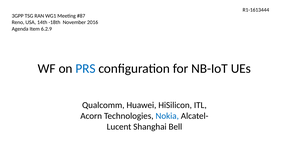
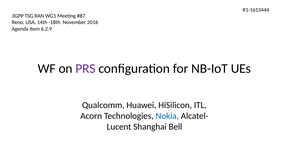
PRS colour: blue -> purple
